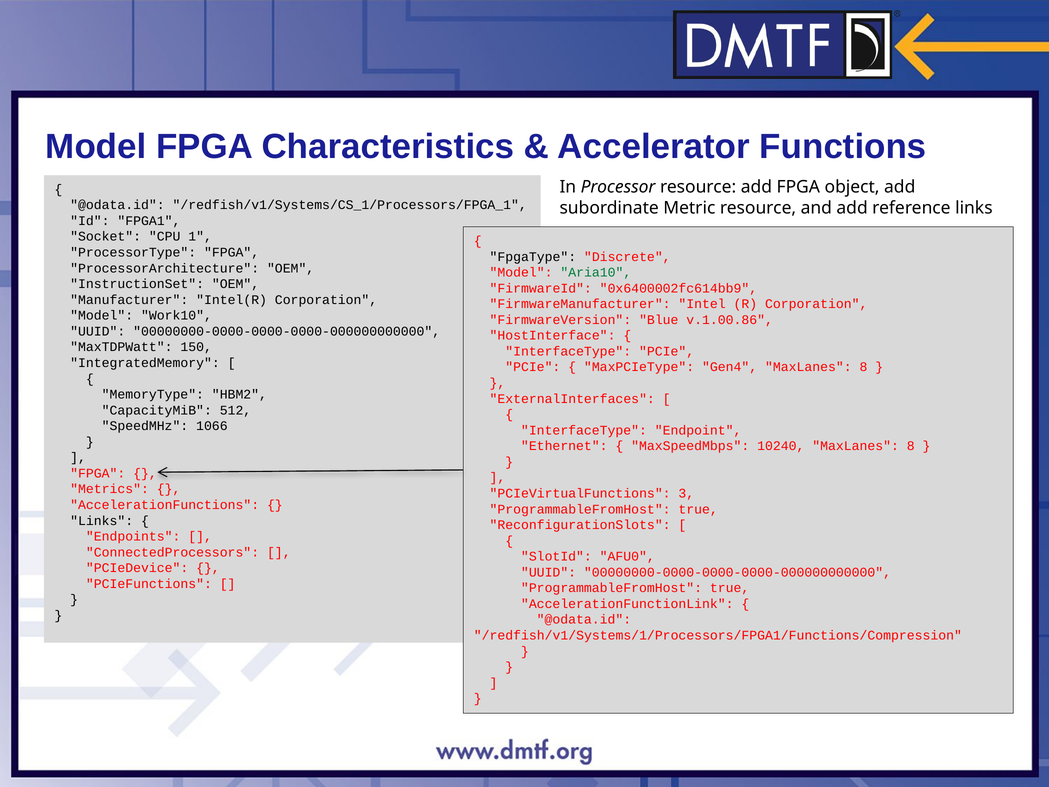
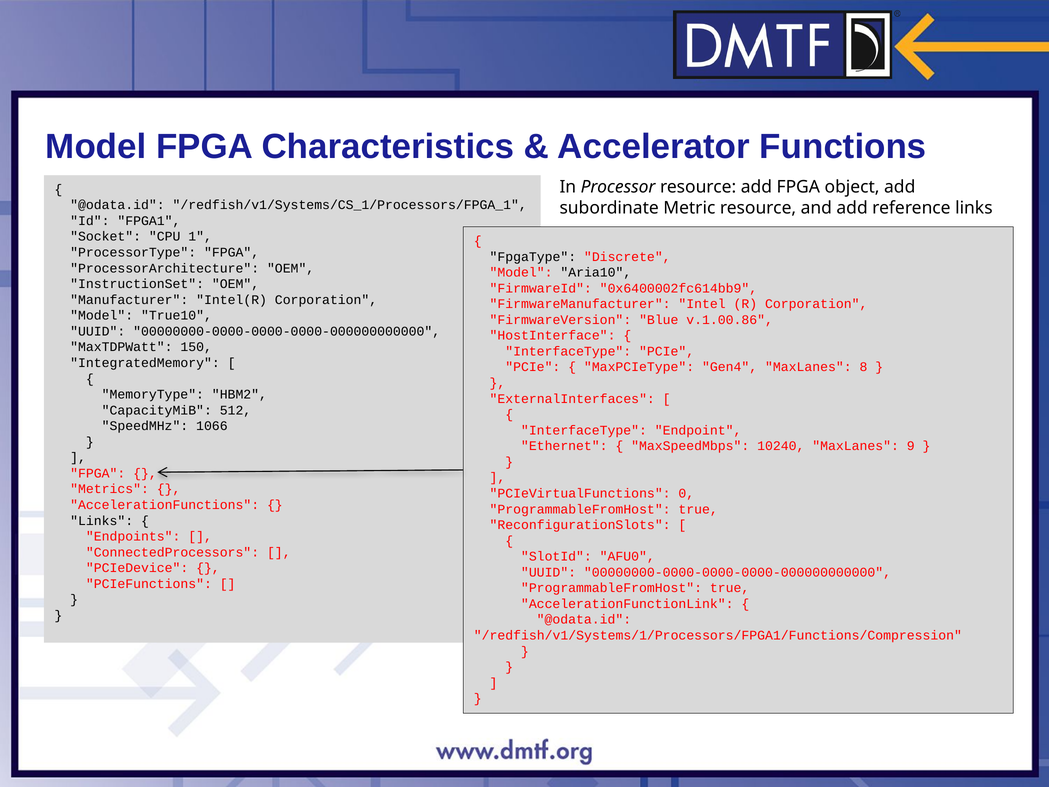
Aria10 colour: green -> black
Work10: Work10 -> True10
10240 MaxLanes 8: 8 -> 9
3: 3 -> 0
